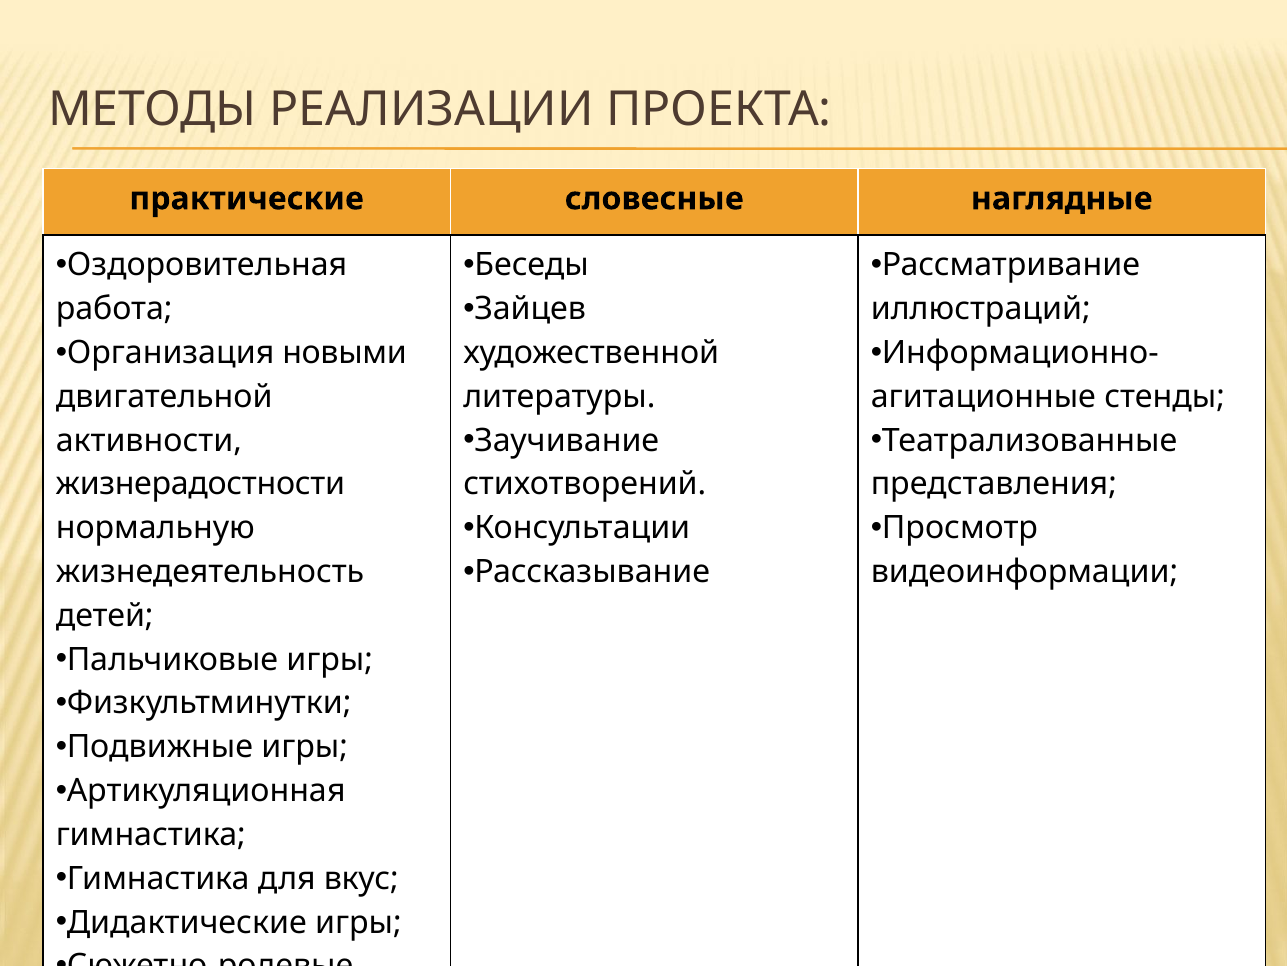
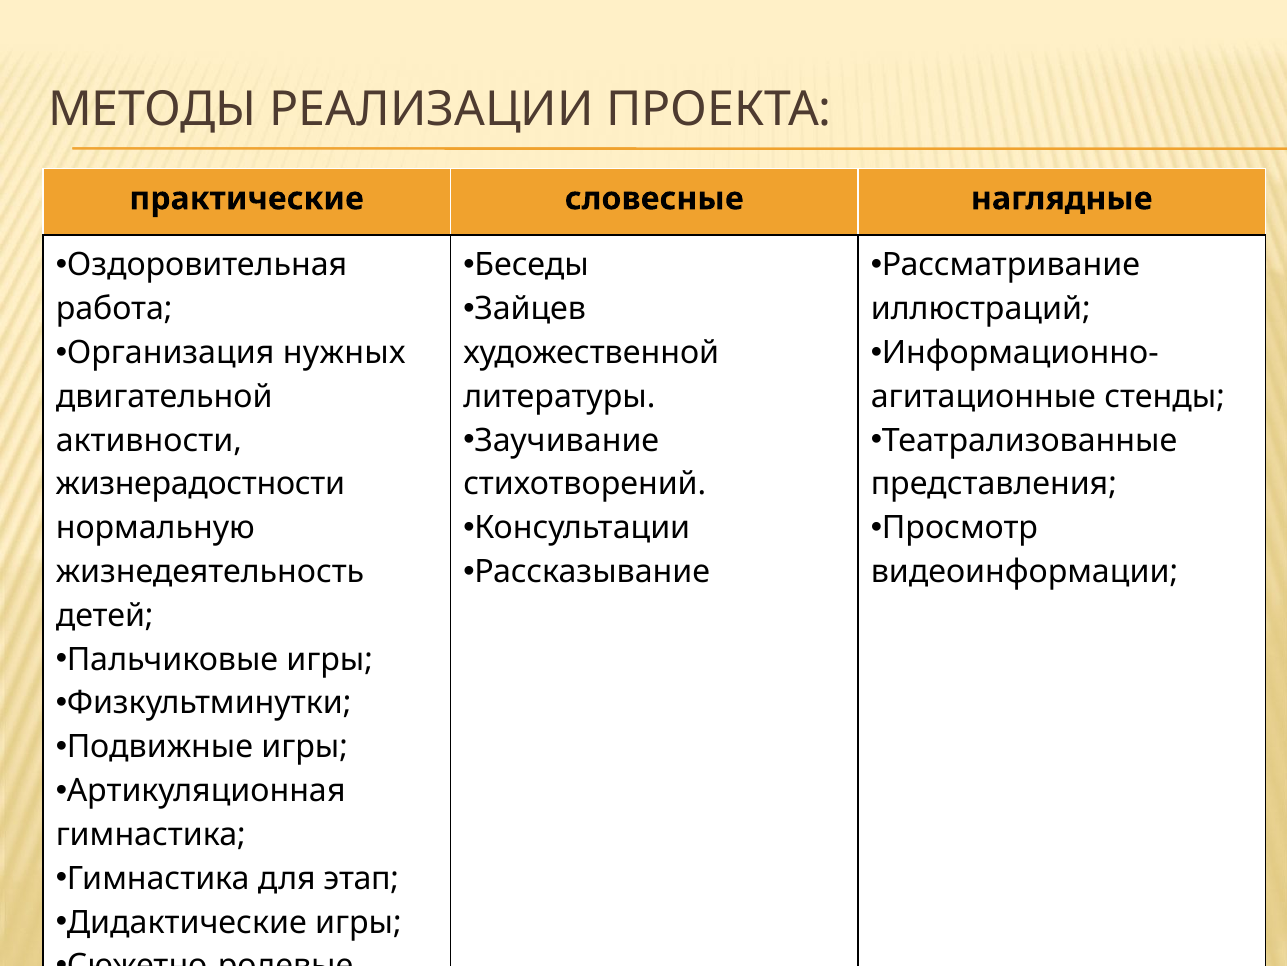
новыми: новыми -> нужных
вкус: вкус -> этап
